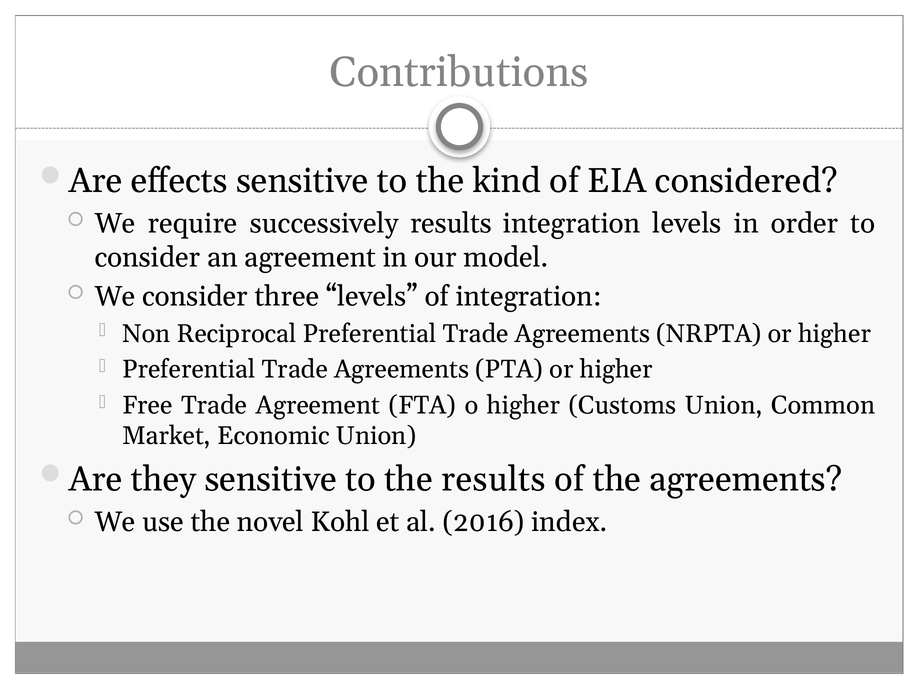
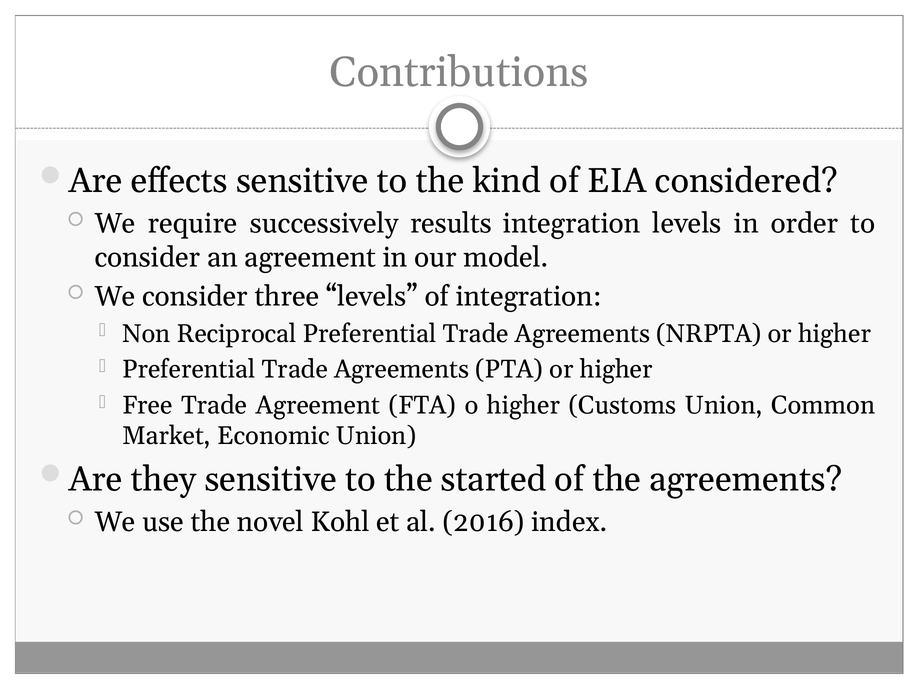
the results: results -> started
